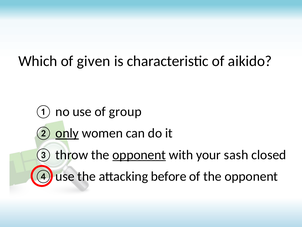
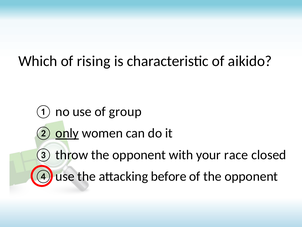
given: given -> rising
opponent at (139, 154) underline: present -> none
sash: sash -> race
